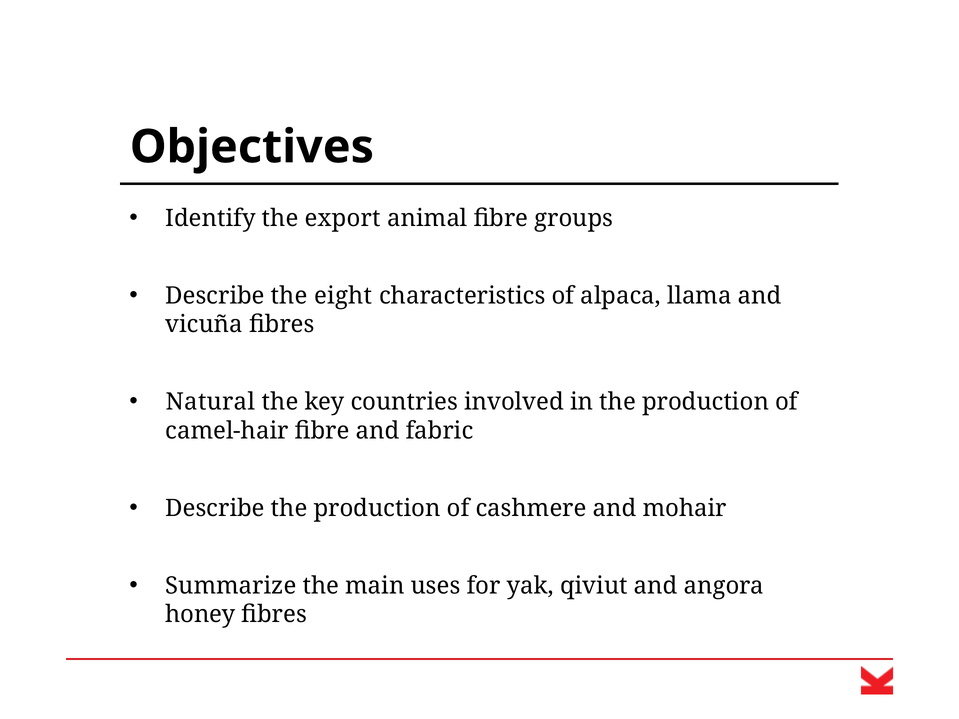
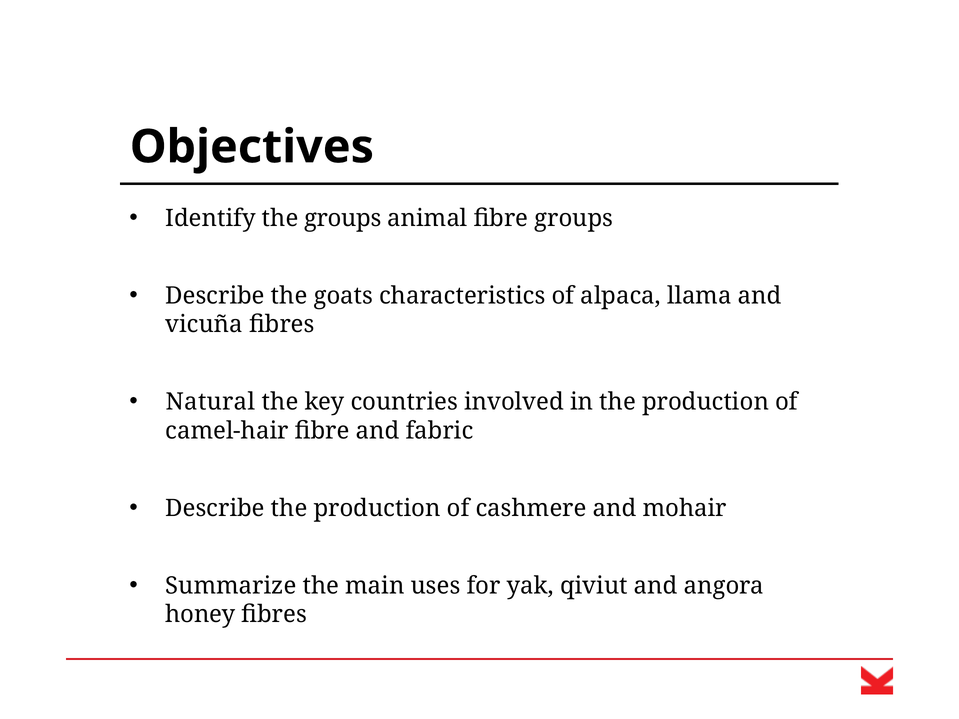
the export: export -> groups
eight: eight -> goats
